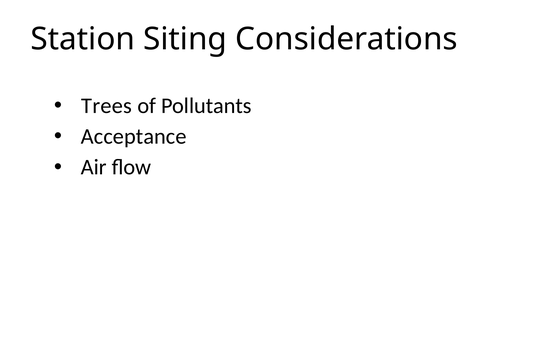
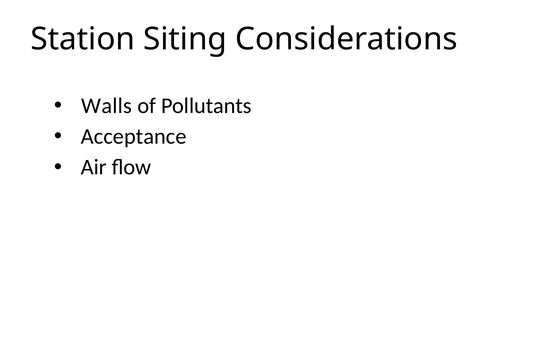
Trees: Trees -> Walls
